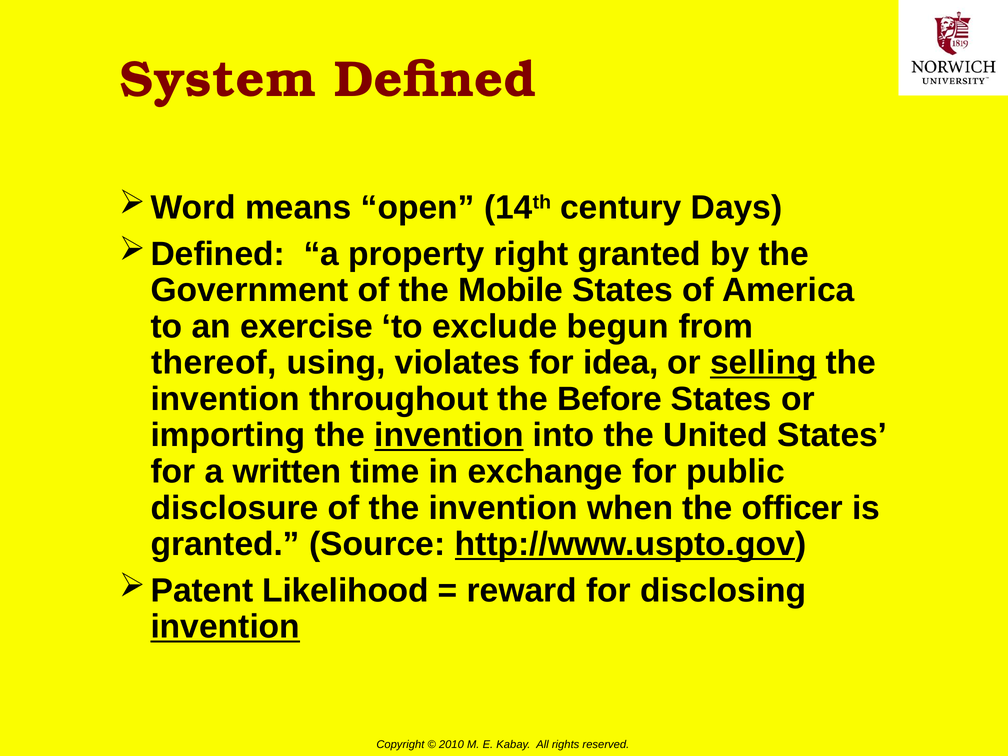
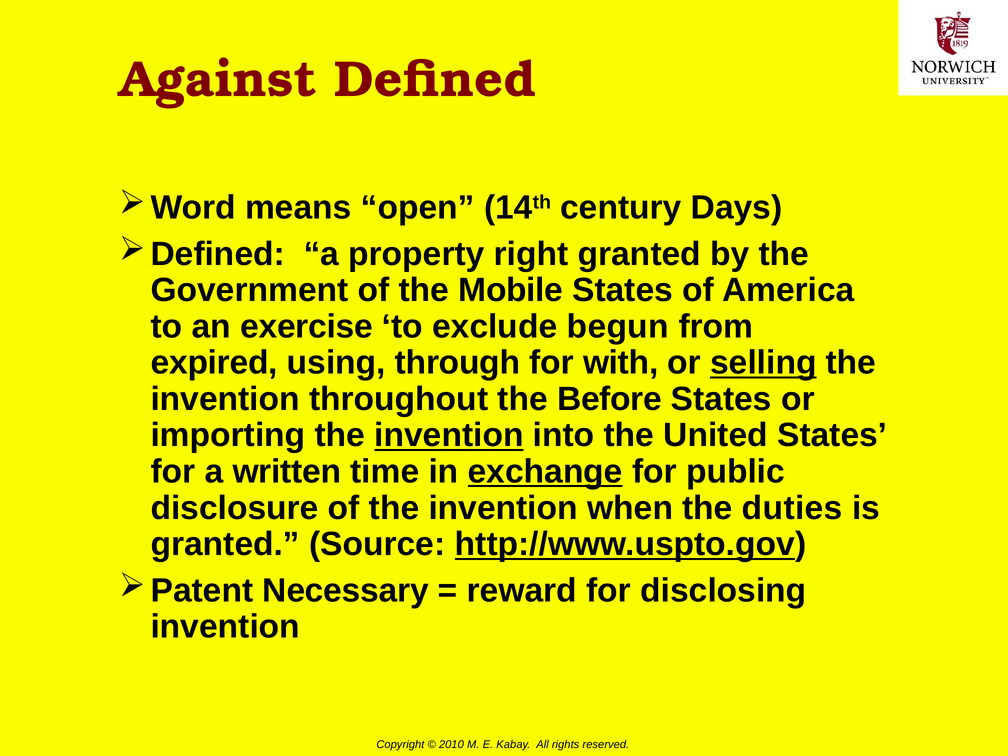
System: System -> Against
thereof: thereof -> expired
violates: violates -> through
idea: idea -> with
exchange underline: none -> present
officer: officer -> duties
Likelihood: Likelihood -> Necessary
invention at (225, 627) underline: present -> none
